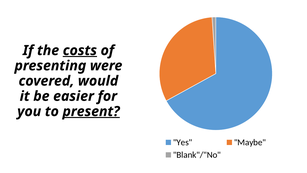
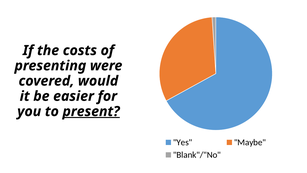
costs underline: present -> none
